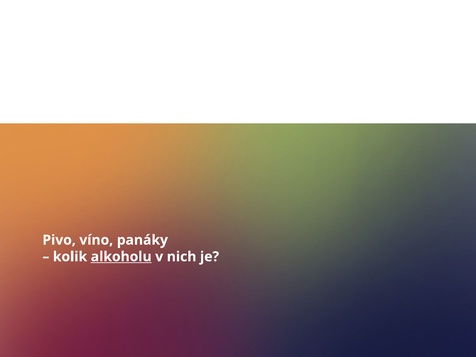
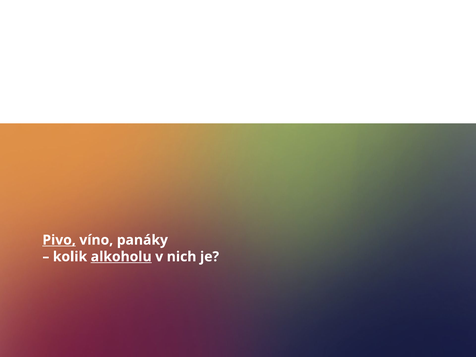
Pivo underline: none -> present
